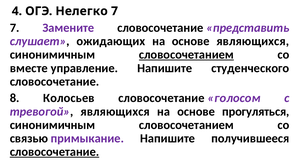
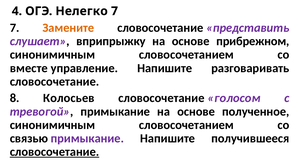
Замените colour: purple -> orange
ожидающих: ожидающих -> вприпрыжку
основе являющихся: являющихся -> прибрежном
словосочетанием at (186, 55) underline: present -> none
студенческого: студенческого -> разговаривать
тревогой являющихся: являющихся -> примыкание
прогуляться: прогуляться -> полученное
